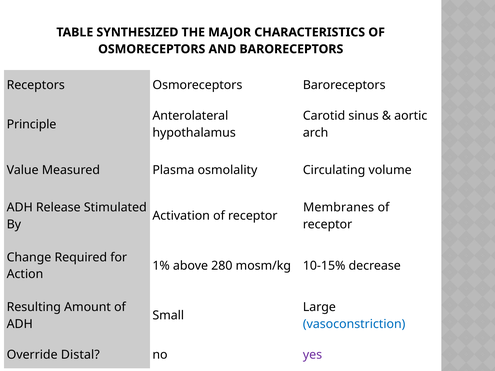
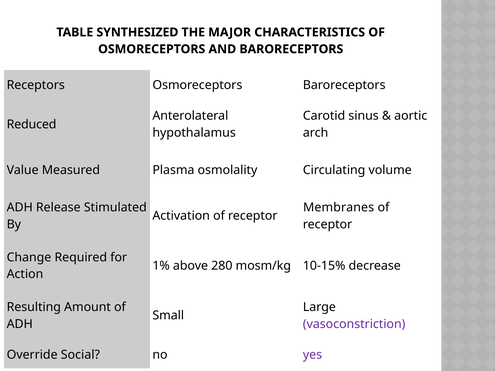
Principle: Principle -> Reduced
vasoconstriction colour: blue -> purple
Distal: Distal -> Social
